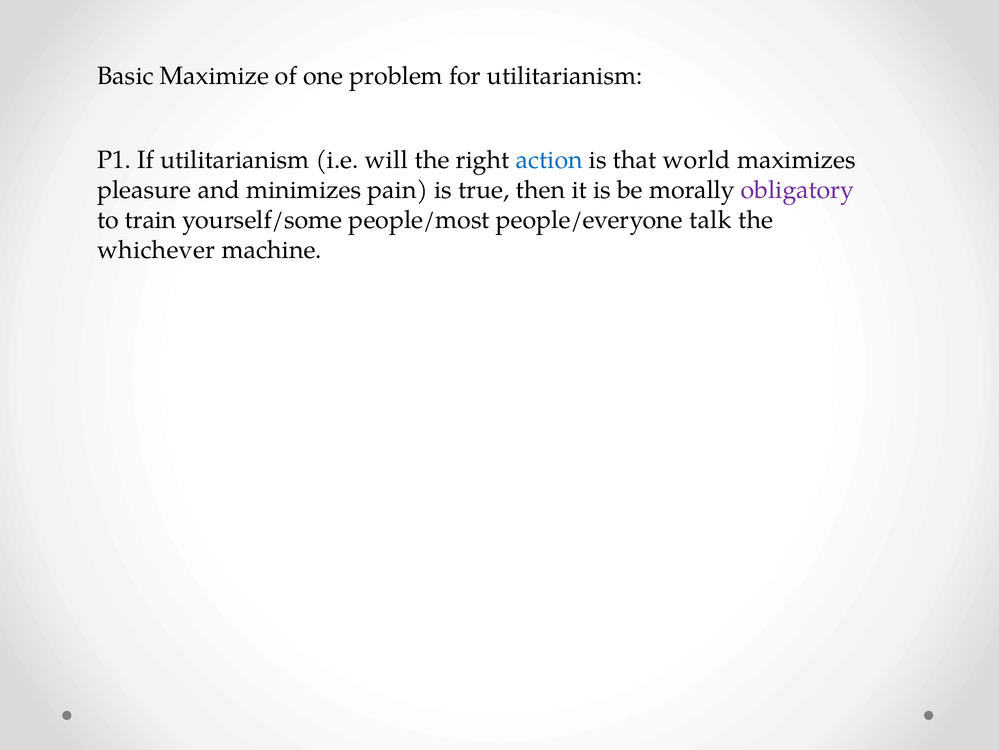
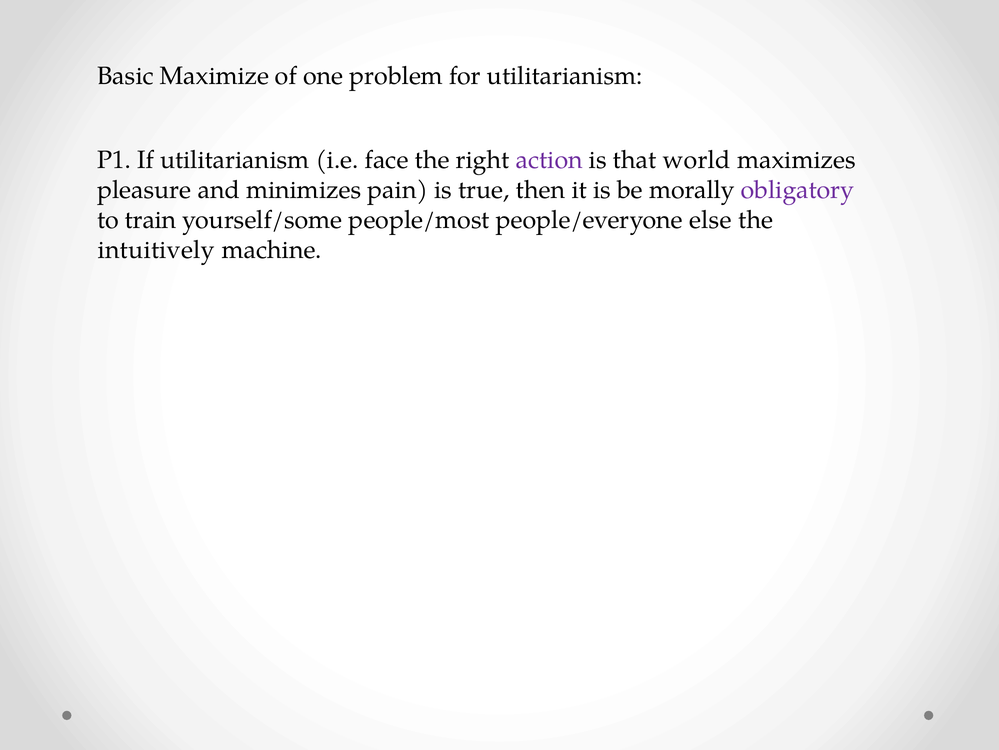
will: will -> face
action colour: blue -> purple
talk: talk -> else
whichever: whichever -> intuitively
